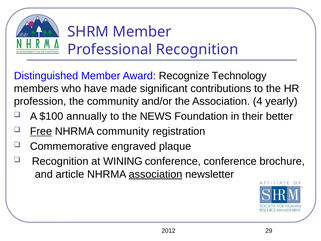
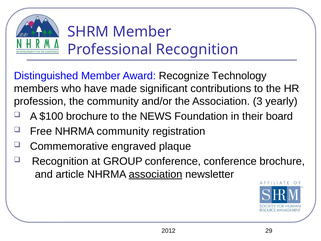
4: 4 -> 3
$100 annually: annually -> brochure
better: better -> board
Free underline: present -> none
WINING: WINING -> GROUP
